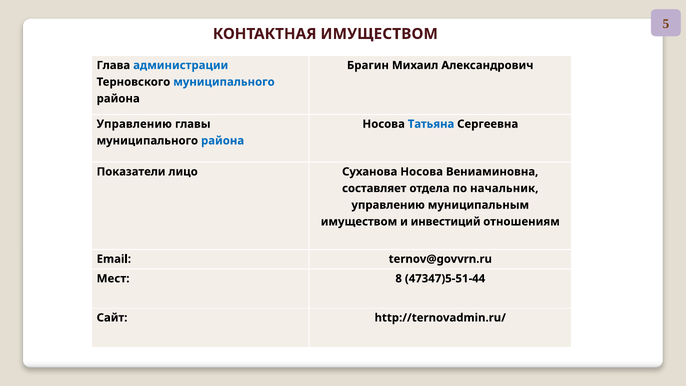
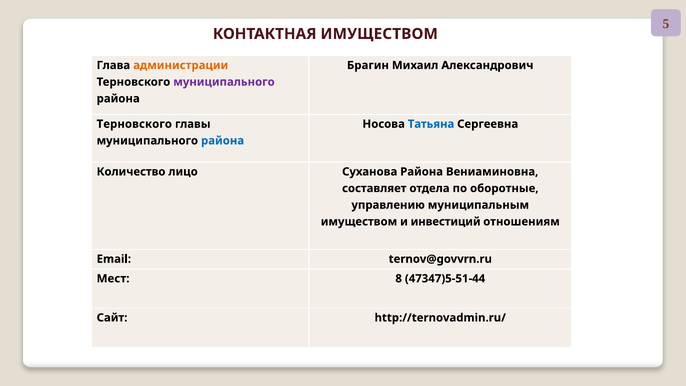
администрации colour: blue -> orange
муниципального at (224, 82) colour: blue -> purple
Управлению at (134, 124): Управлению -> Терновского
Показатели: Показатели -> Количество
Суханова Носова: Носова -> Района
начальник: начальник -> оборотные
